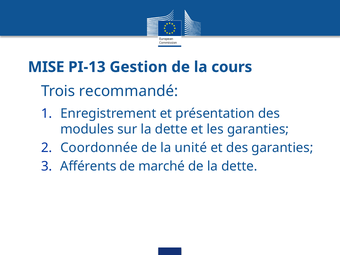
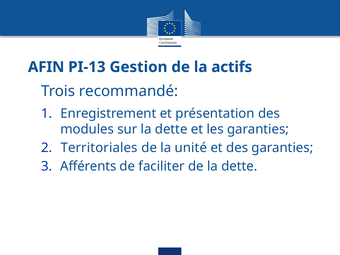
MISE: MISE -> AFIN
cours: cours -> actifs
Coordonnée: Coordonnée -> Territoriales
marché: marché -> faciliter
